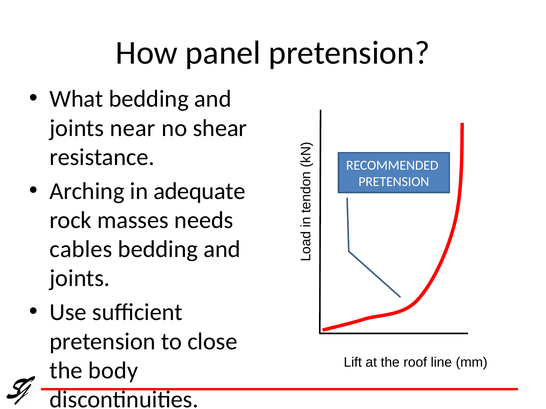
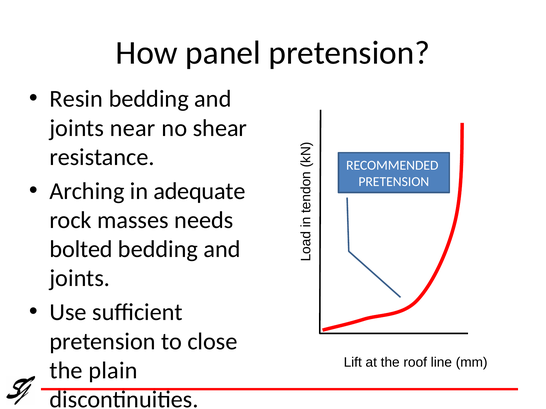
What: What -> Resin
cables: cables -> bolted
body: body -> plain
